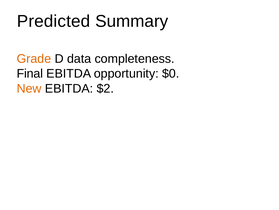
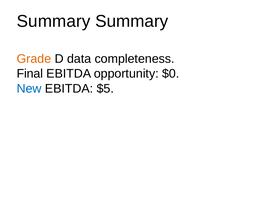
Predicted at (54, 21): Predicted -> Summary
New colour: orange -> blue
$2: $2 -> $5
